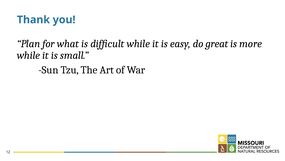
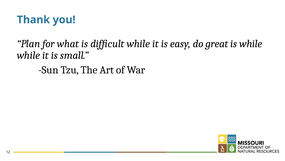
is more: more -> while
